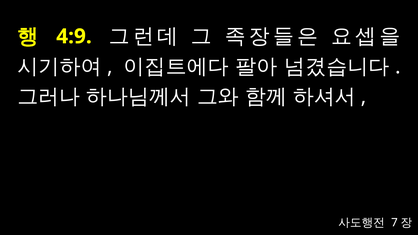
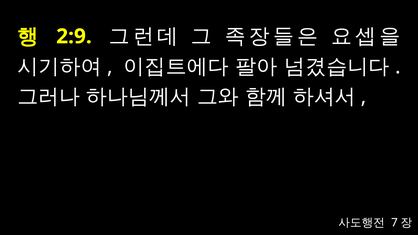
4:9: 4:9 -> 2:9
